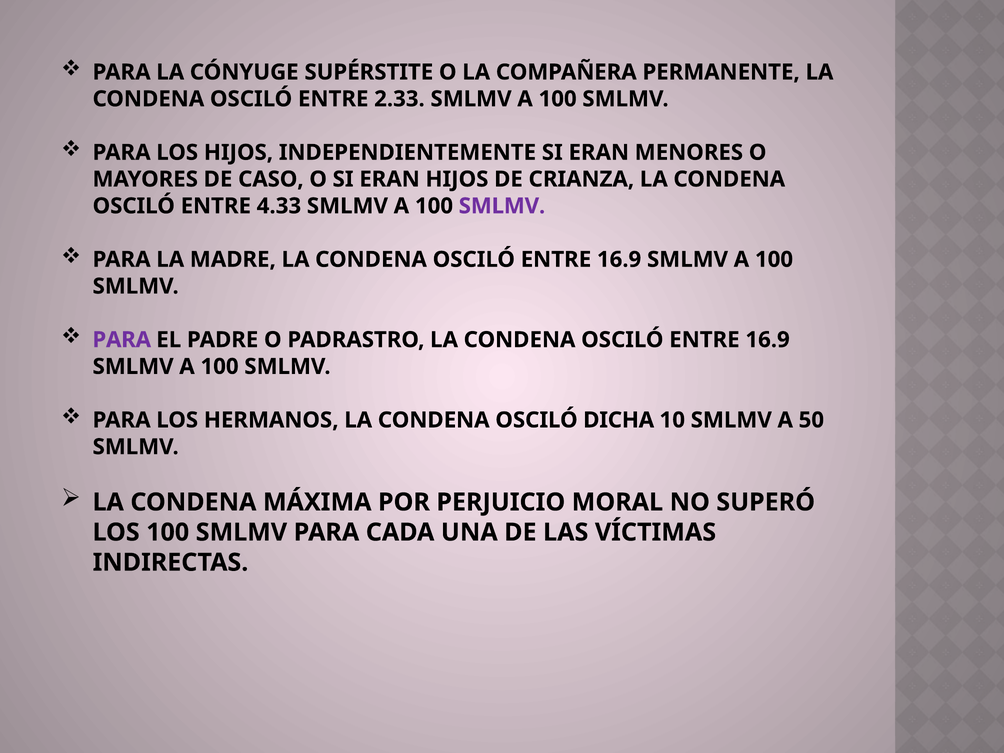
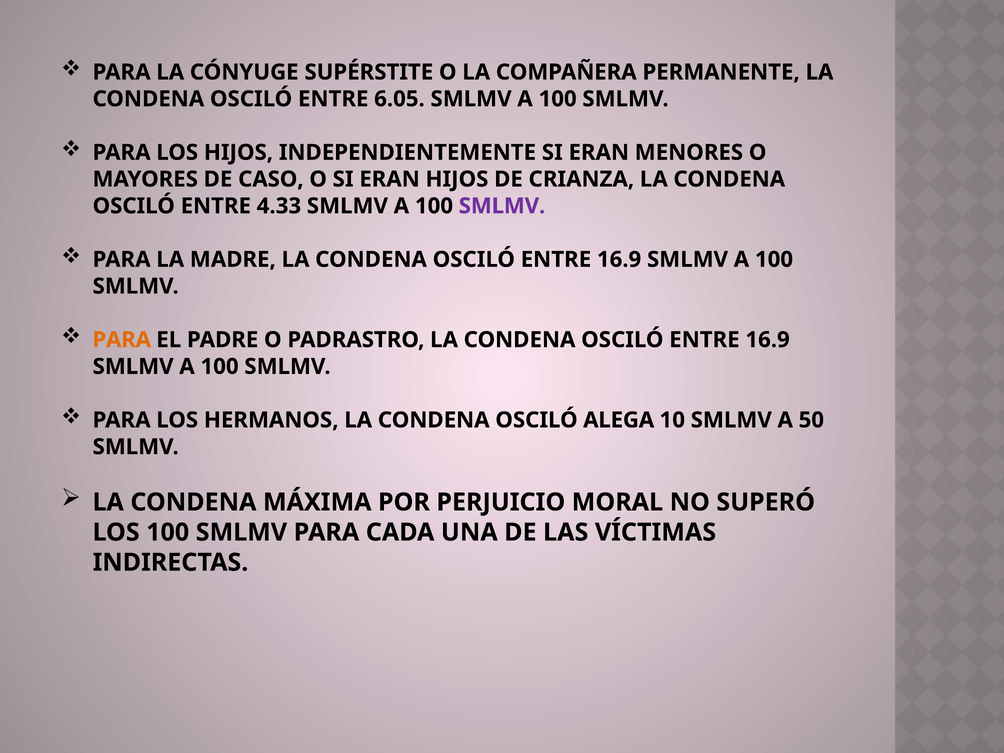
2.33: 2.33 -> 6.05
PARA at (122, 340) colour: purple -> orange
DICHA: DICHA -> ALEGA
